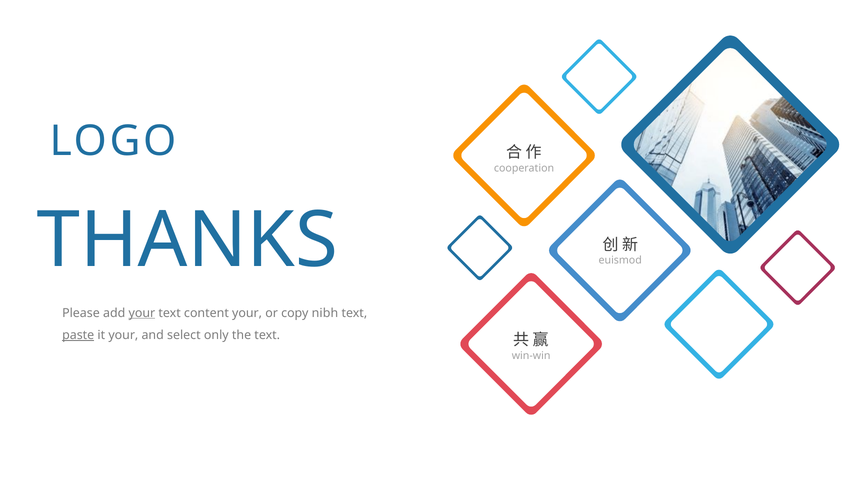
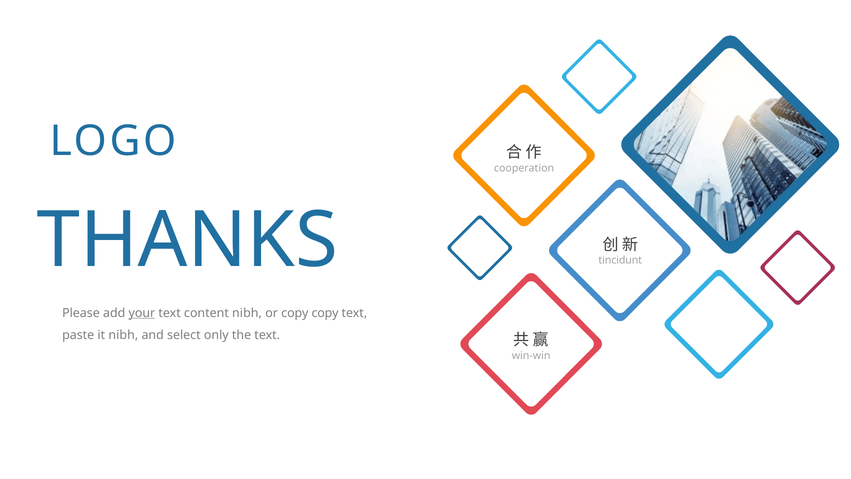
euismod: euismod -> tincidunt
content your: your -> nibh
copy nibh: nibh -> copy
paste underline: present -> none
it your: your -> nibh
